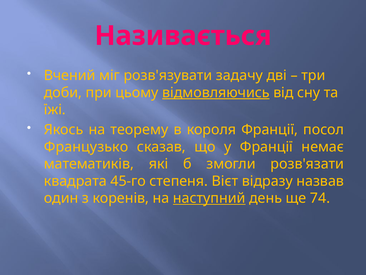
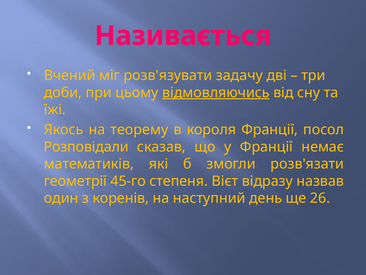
Французько: Французько -> Розповідали
квадрата: квадрата -> геометрії
наступний underline: present -> none
74: 74 -> 26
